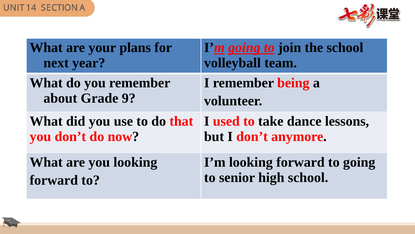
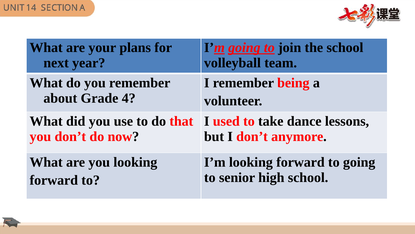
9: 9 -> 4
